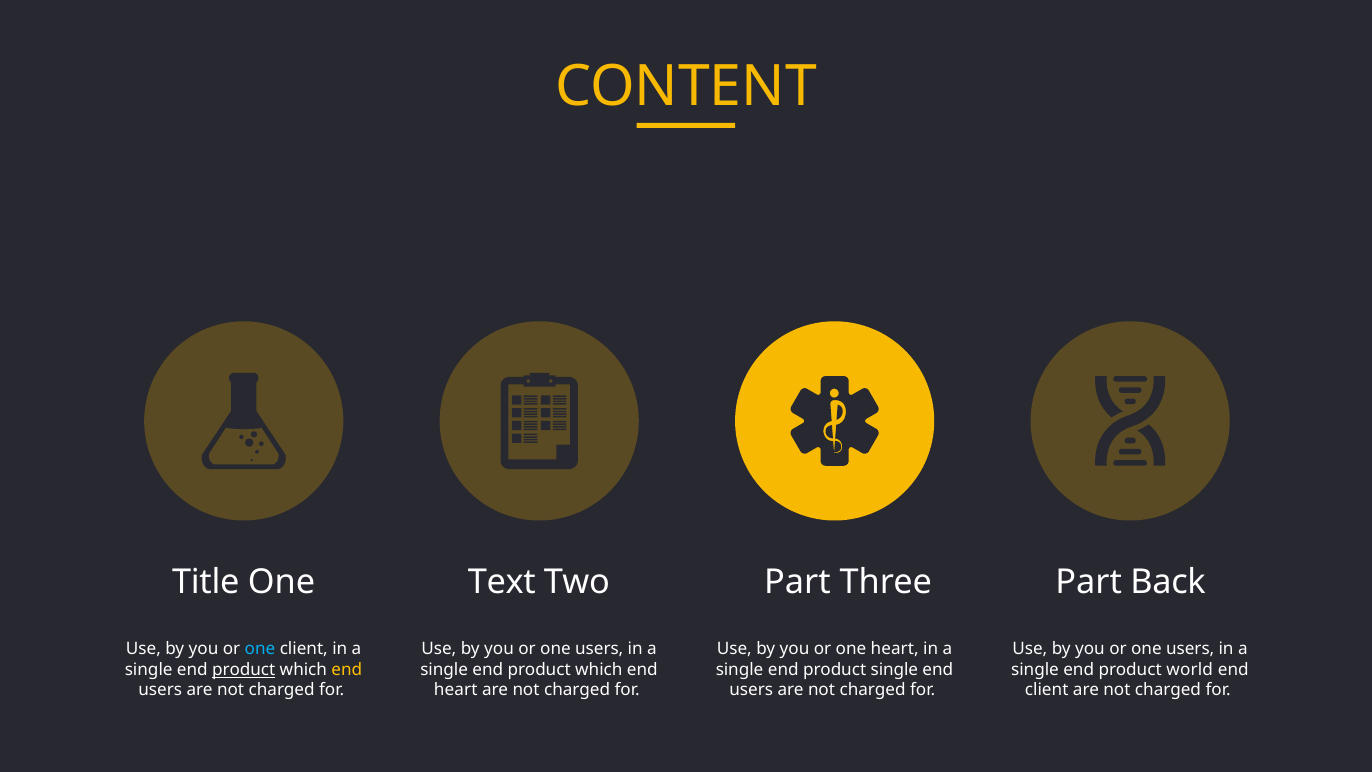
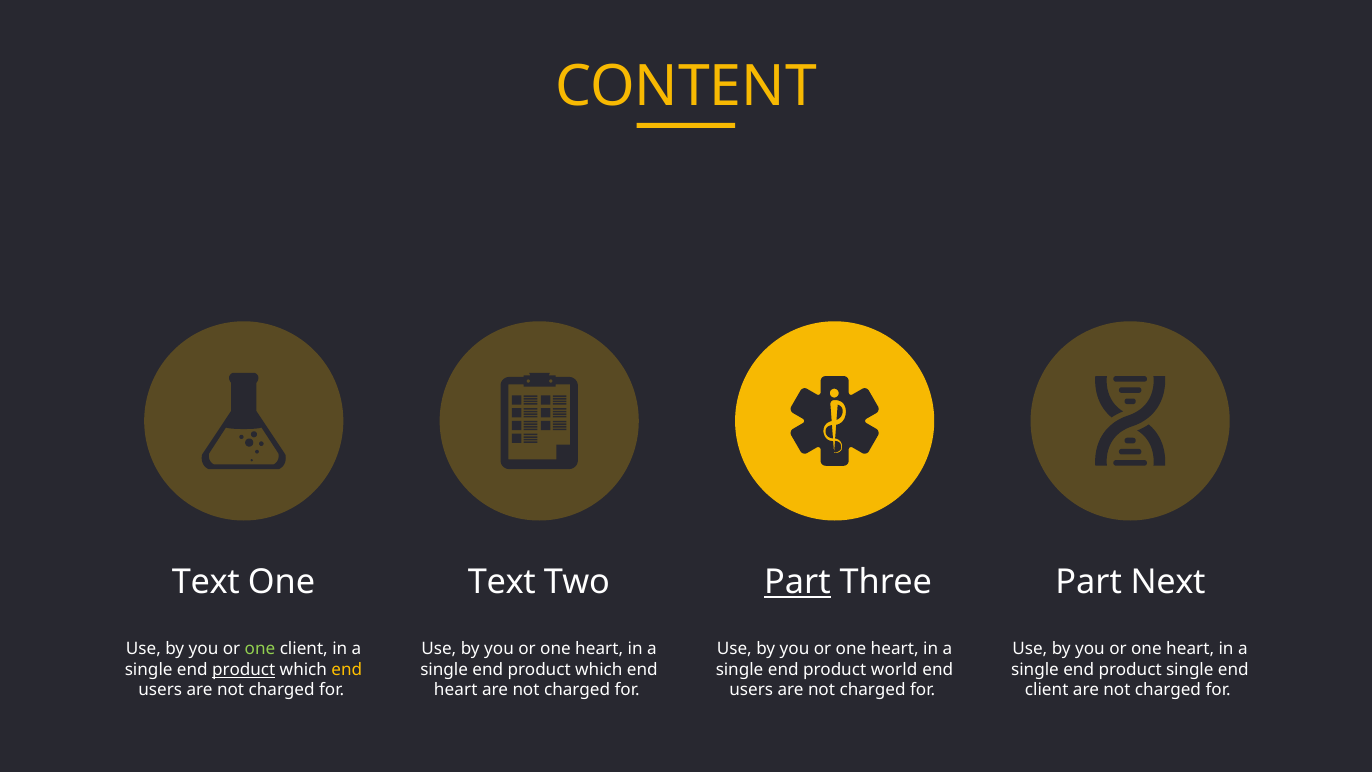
Title at (206, 582): Title -> Text
Part at (797, 582) underline: none -> present
Back: Back -> Next
one at (260, 649) colour: light blue -> light green
users at (599, 649): users -> heart
users at (1190, 649): users -> heart
product single: single -> world
product world: world -> single
